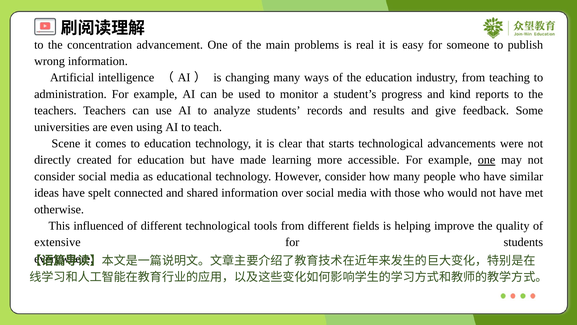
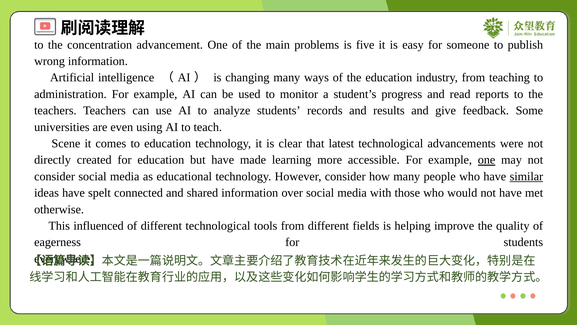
real: real -> five
kind: kind -> read
starts: starts -> latest
similar underline: none -> present
extensive: extensive -> eagerness
